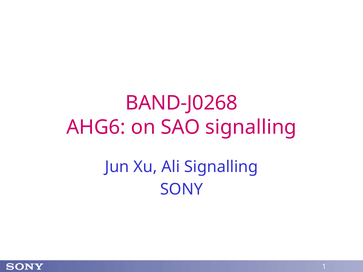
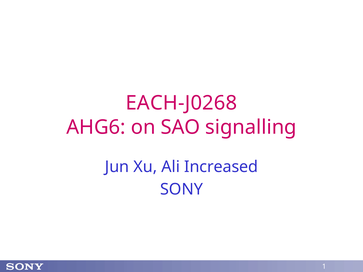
BAND-J0268: BAND-J0268 -> EACH-J0268
Ali Signalling: Signalling -> Increased
